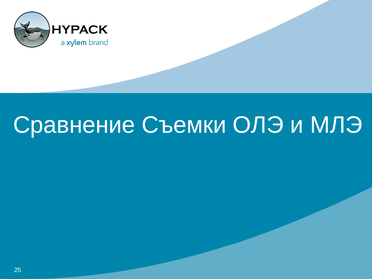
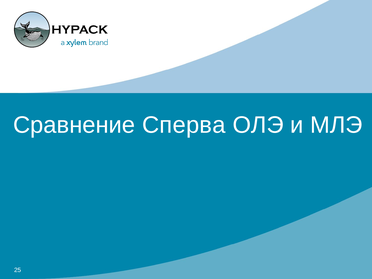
Съемки: Съемки -> Сперва
